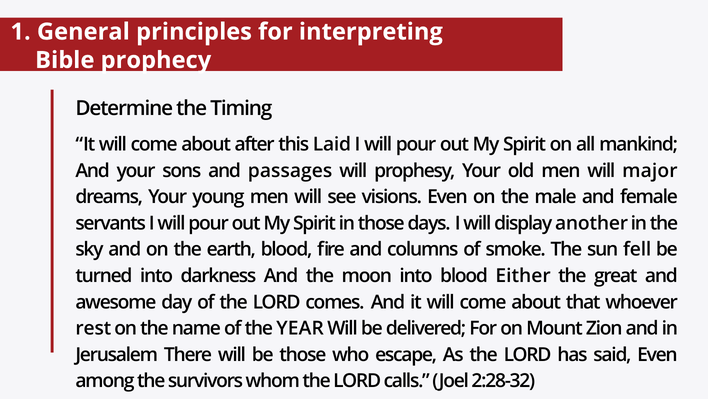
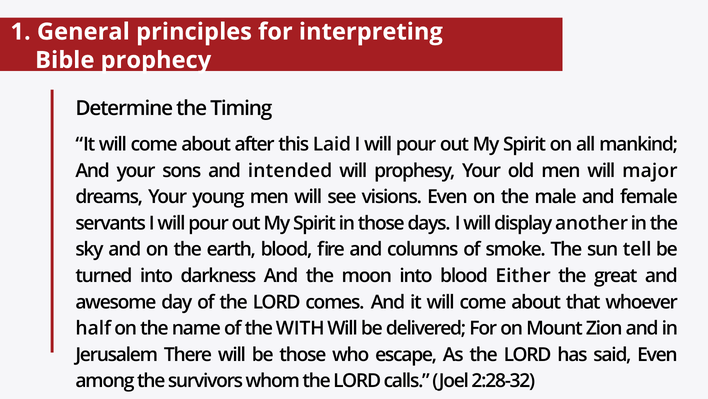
passages: passages -> intended
fell: fell -> tell
rest: rest -> half
YEAR: YEAR -> WITH
